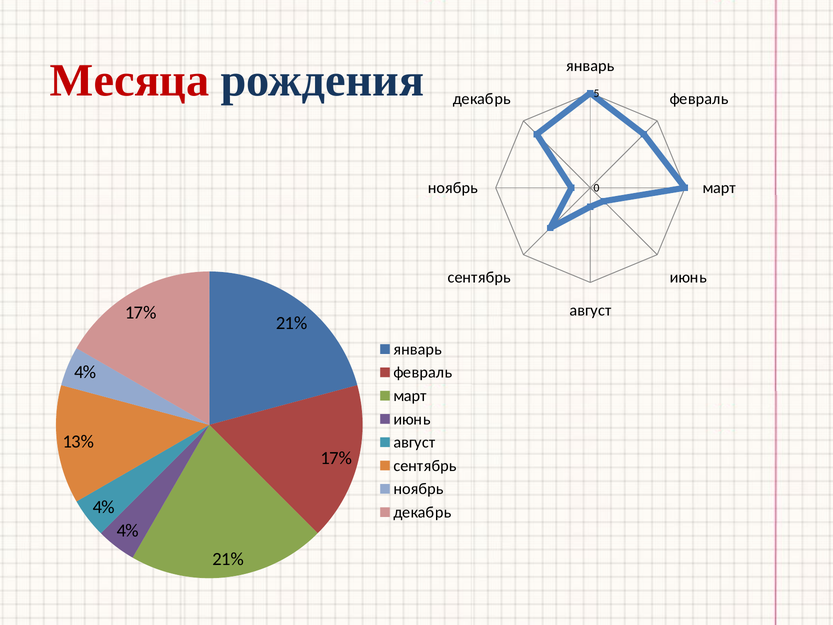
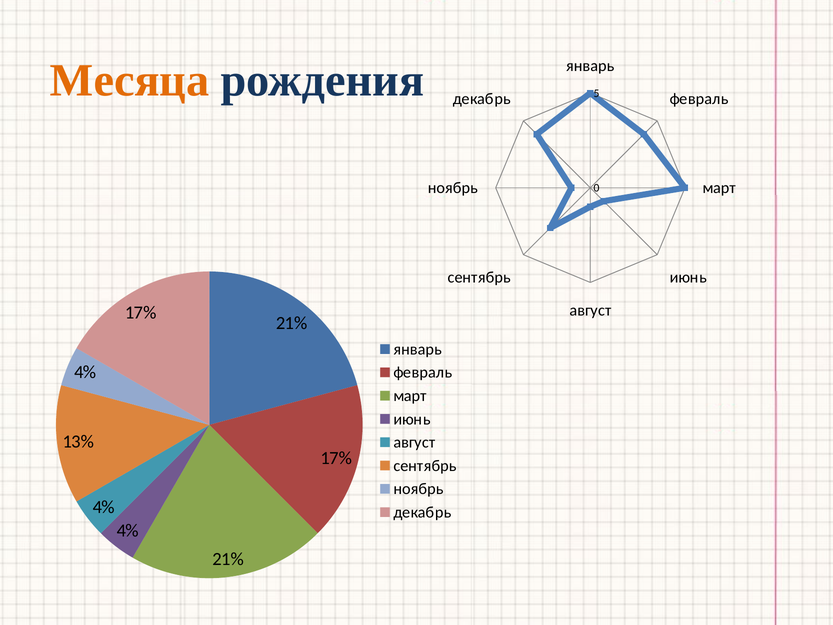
Месяца colour: red -> orange
